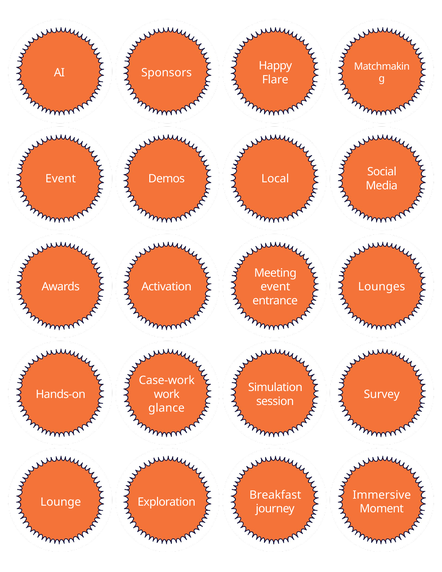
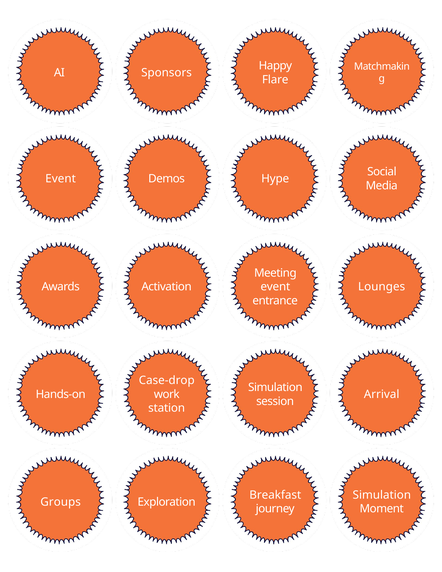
Local: Local -> Hype
Case-work: Case-work -> Case-drop
Survey: Survey -> Arrival
glance: glance -> station
Immersive at (382, 495): Immersive -> Simulation
Lounge: Lounge -> Groups
